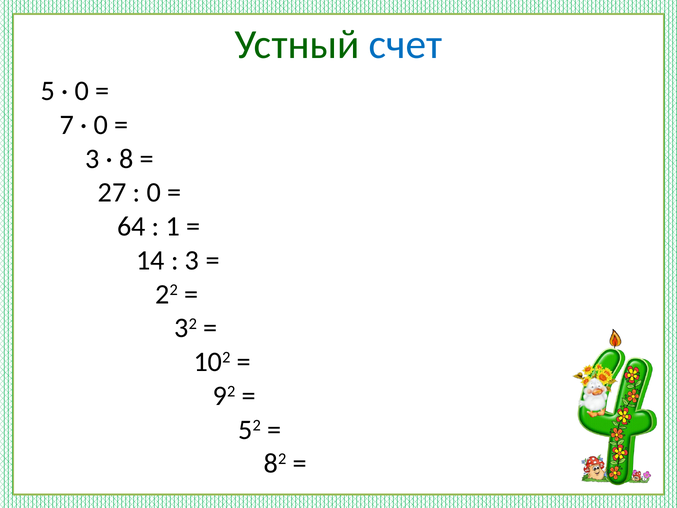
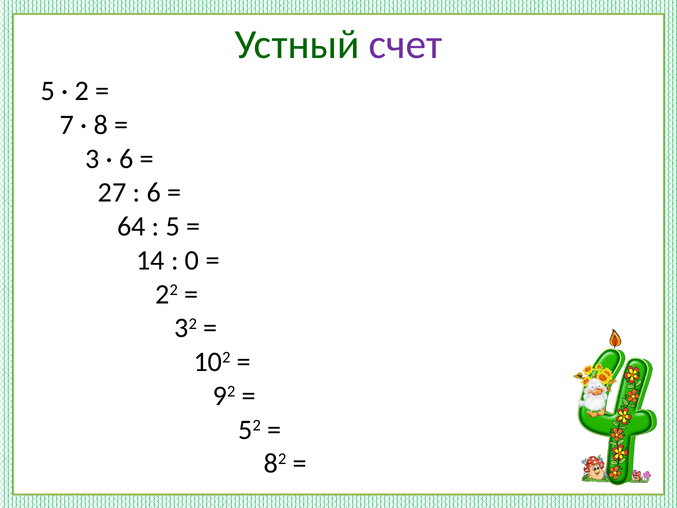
счет colour: blue -> purple
0 at (82, 91): 0 -> 2
0 at (101, 125): 0 -> 8
8 at (126, 159): 8 -> 6
0 at (154, 193): 0 -> 6
1 at (173, 226): 1 -> 5
3 at (192, 260): 3 -> 0
